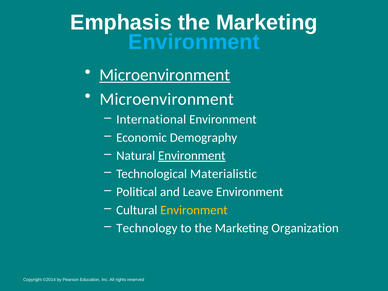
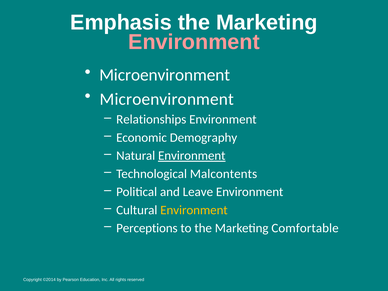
Environment at (194, 42) colour: light blue -> pink
Microenvironment at (165, 75) underline: present -> none
International: International -> Relationships
Materialistic: Materialistic -> Malcontents
Technology: Technology -> Perceptions
Organization: Organization -> Comfortable
